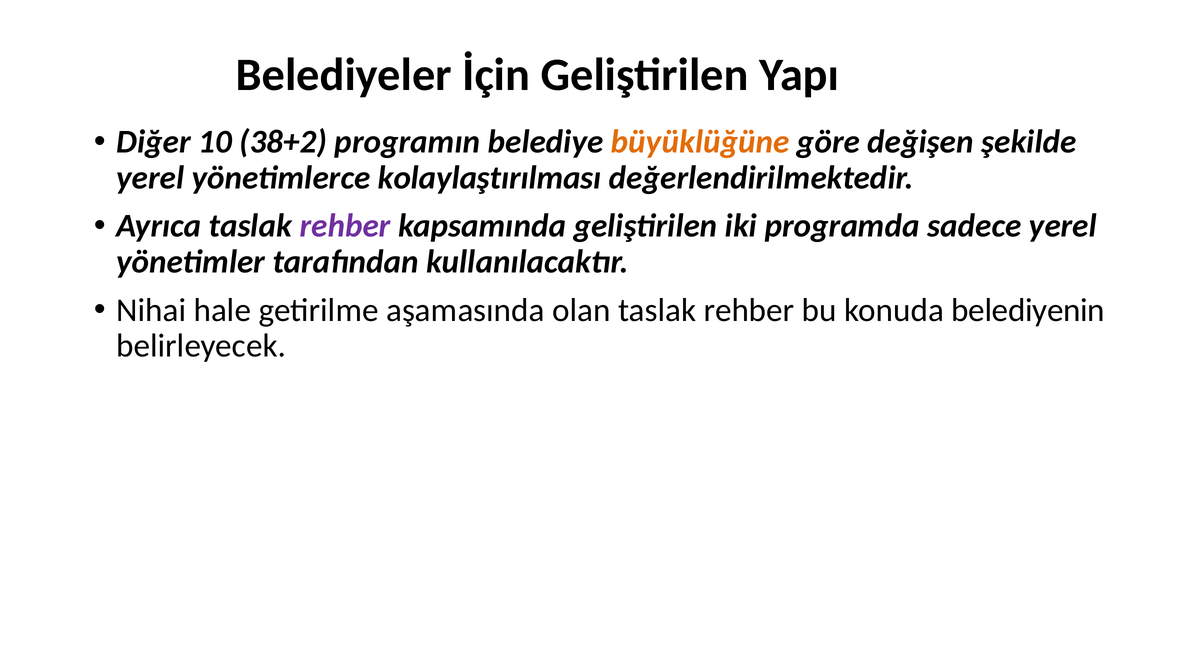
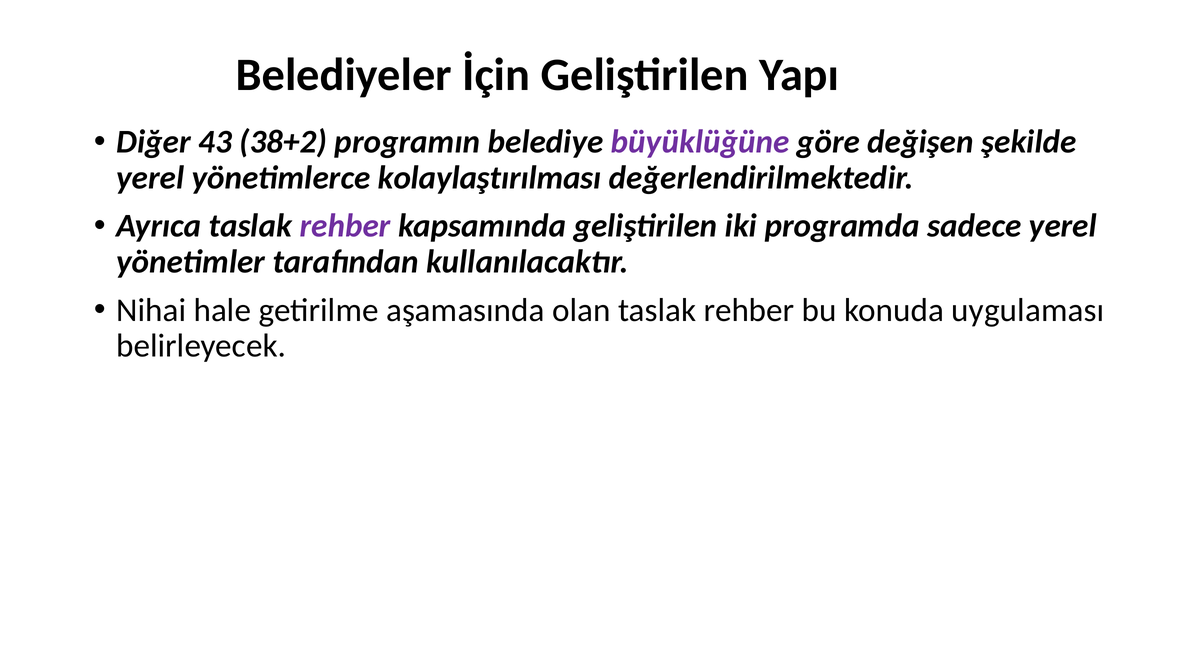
10: 10 -> 43
büyüklüğüne colour: orange -> purple
belediyenin: belediyenin -> uygulaması
